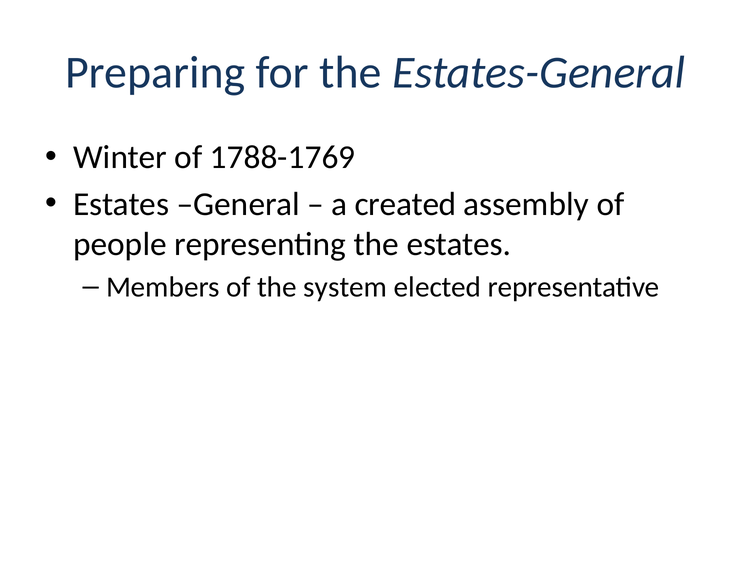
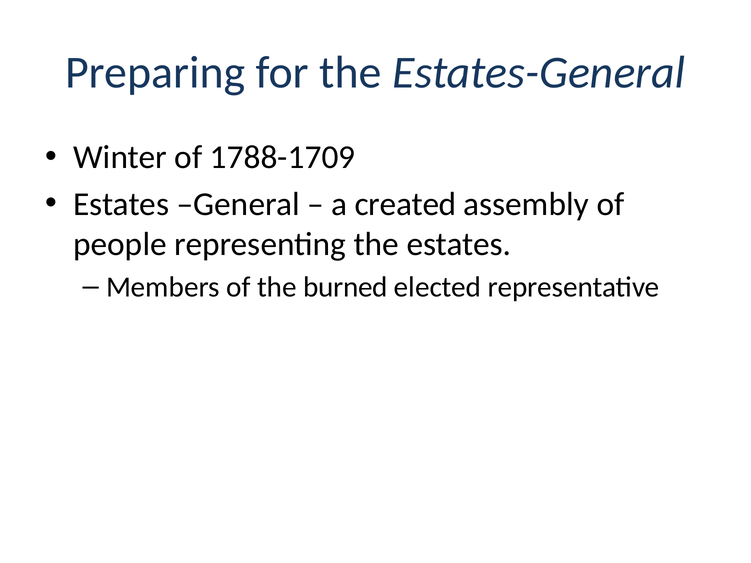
1788-1769: 1788-1769 -> 1788-1709
system: system -> burned
